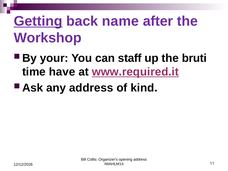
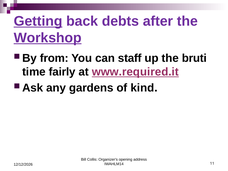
name: name -> debts
Workshop underline: none -> present
your: your -> from
have: have -> fairly
any address: address -> gardens
